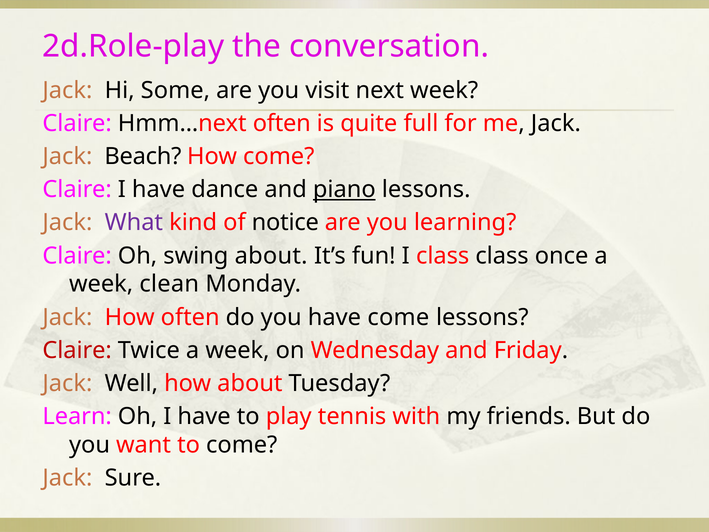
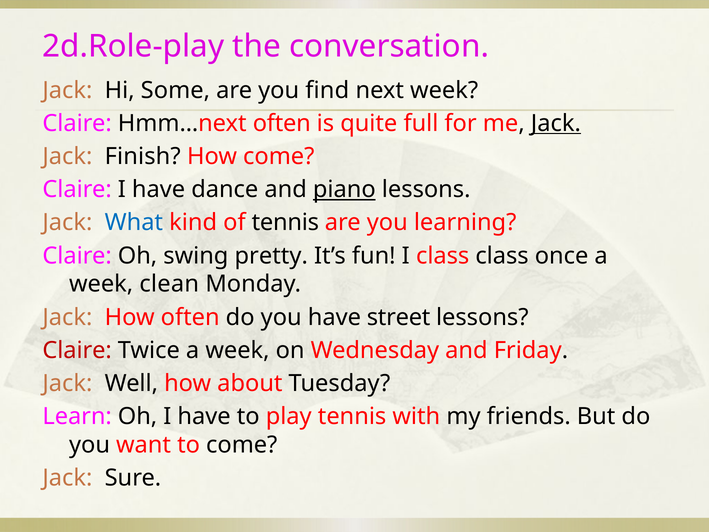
visit: visit -> find
Jack at (556, 123) underline: none -> present
Beach: Beach -> Finish
What colour: purple -> blue
of notice: notice -> tennis
swing about: about -> pretty
have come: come -> street
